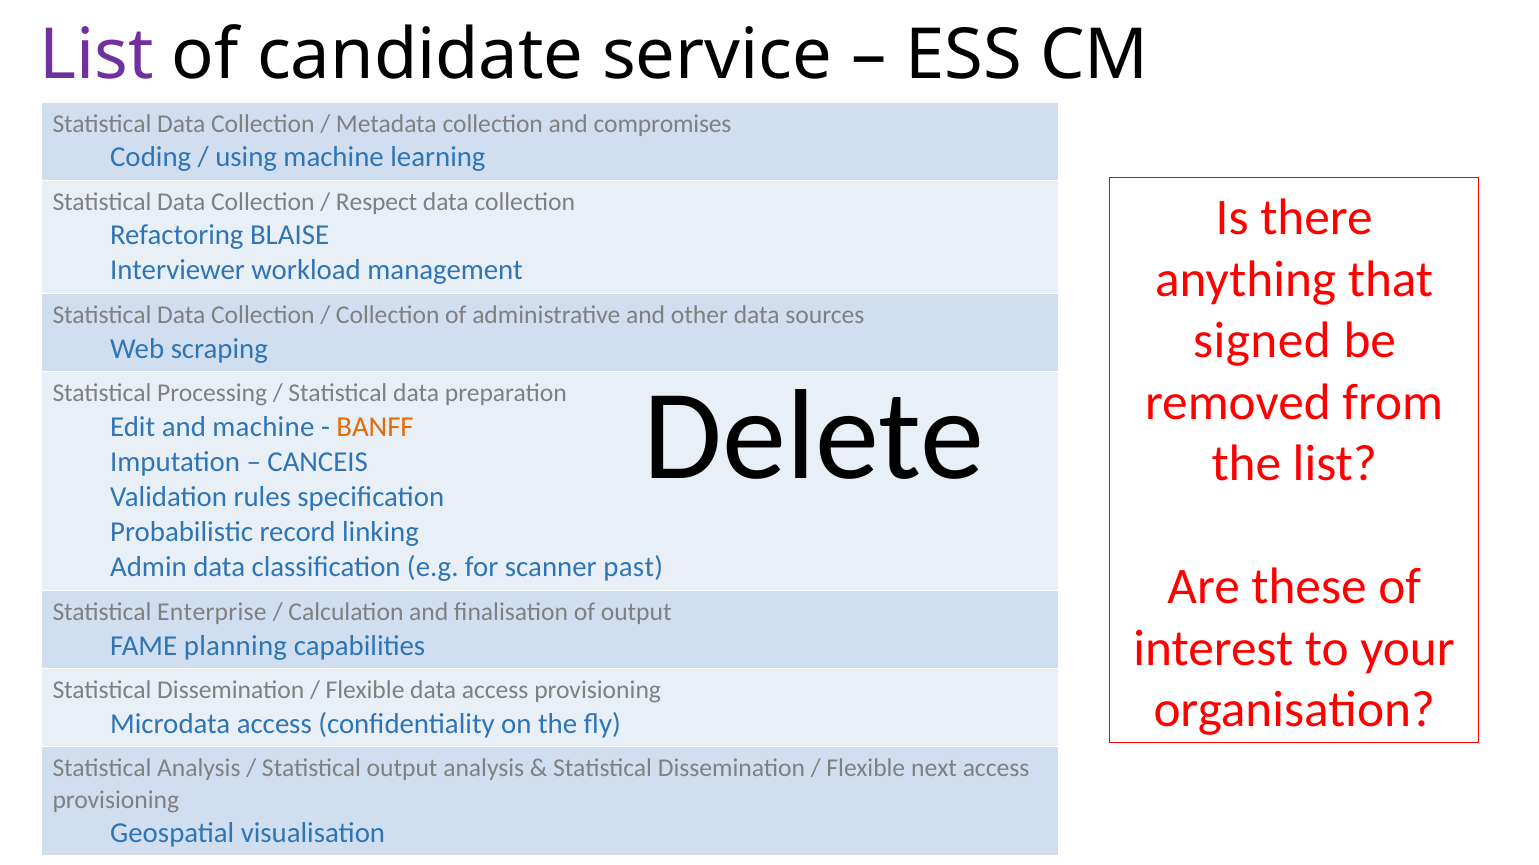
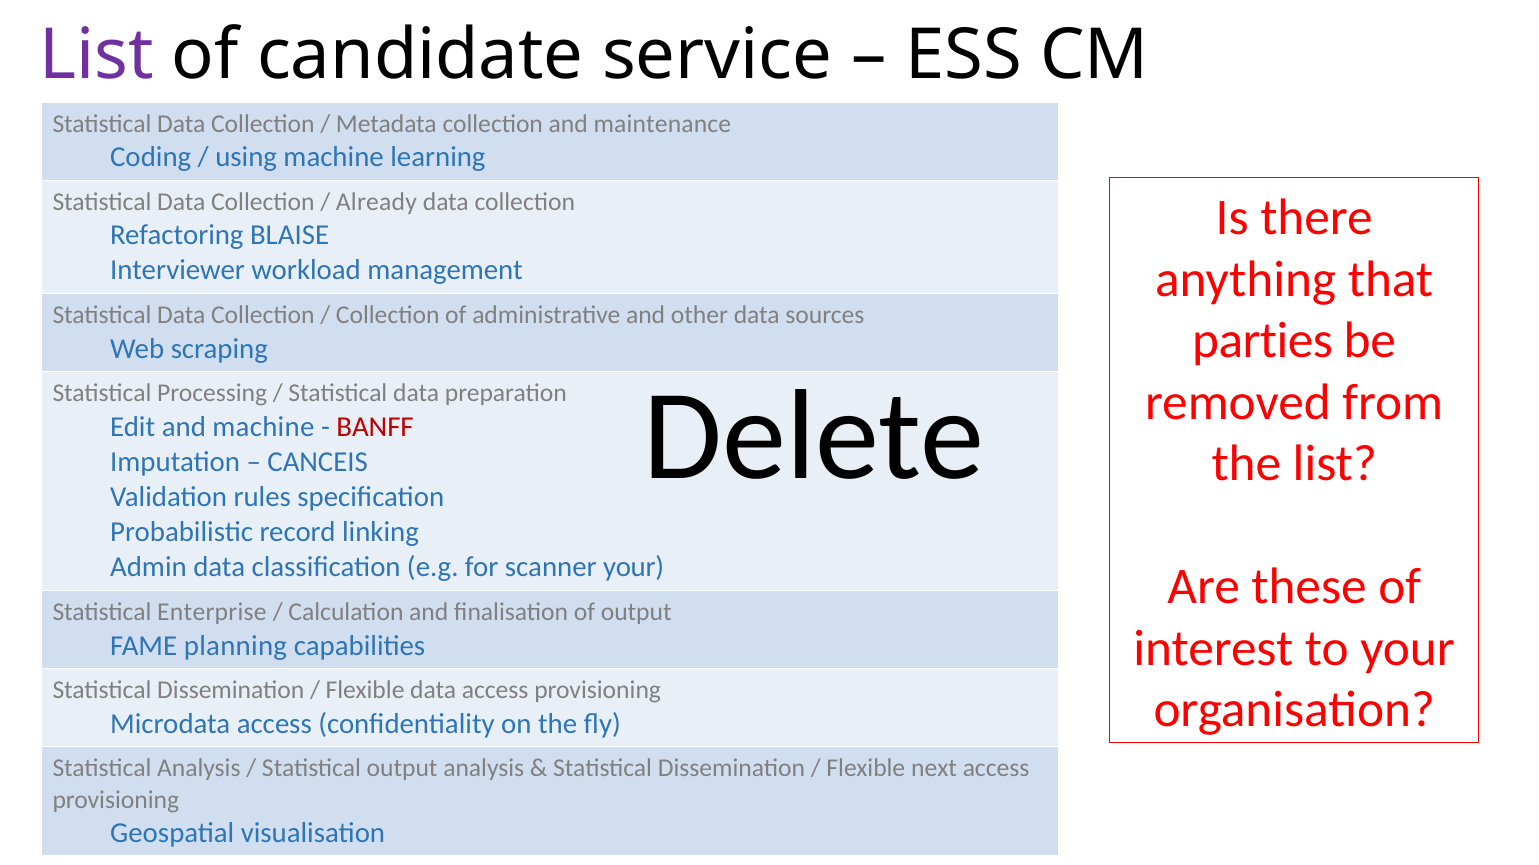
compromises: compromises -> maintenance
Respect: Respect -> Already
signed: signed -> parties
BANFF colour: orange -> red
scanner past: past -> your
